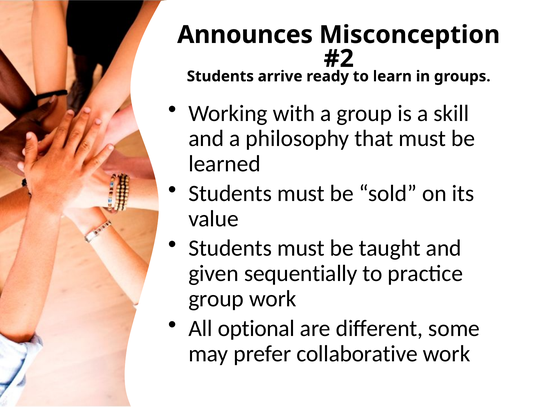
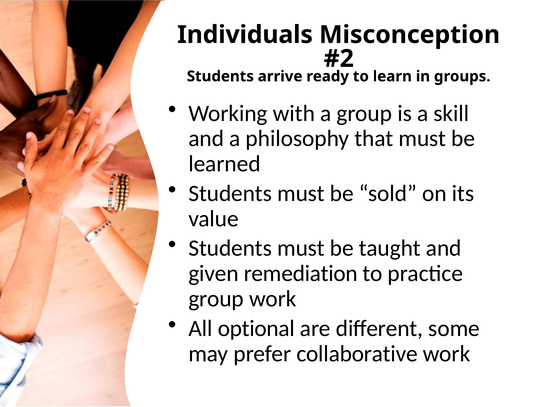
Announces: Announces -> Individuals
sequentially: sequentially -> remediation
